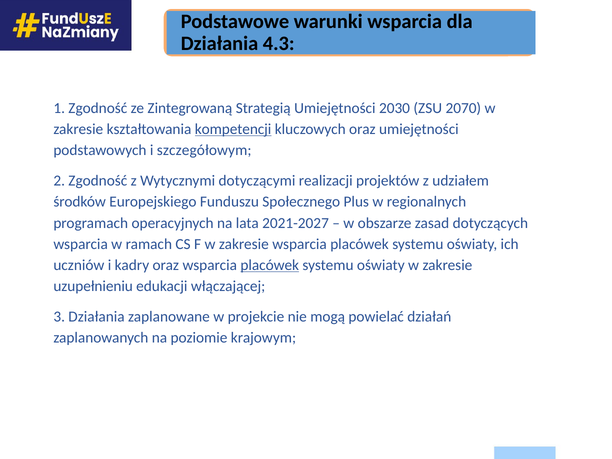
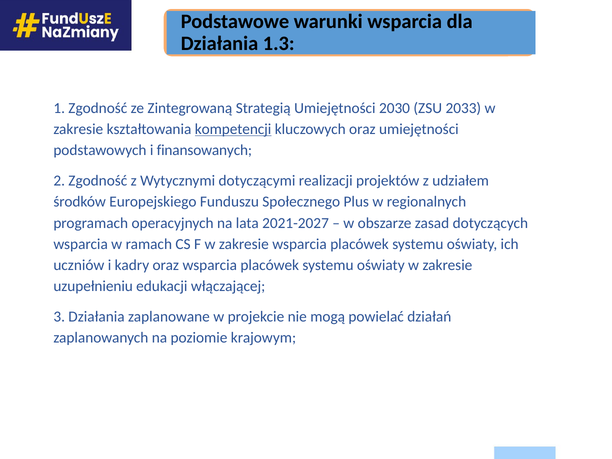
4.3: 4.3 -> 1.3
2070: 2070 -> 2033
szczegółowym: szczegółowym -> finansowanych
placówek at (270, 265) underline: present -> none
